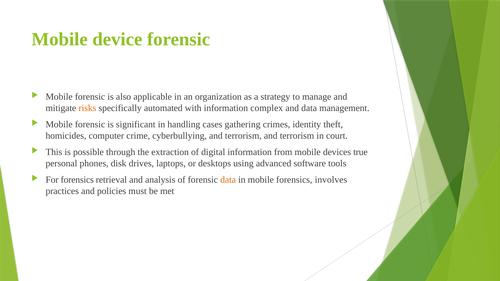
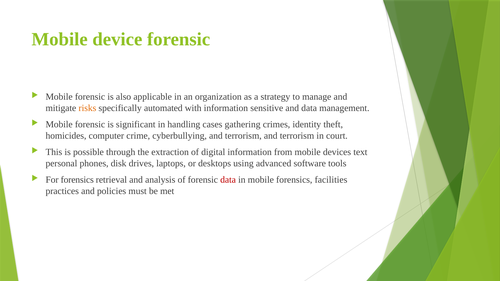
complex: complex -> sensitive
true: true -> text
data at (228, 180) colour: orange -> red
involves: involves -> facilities
